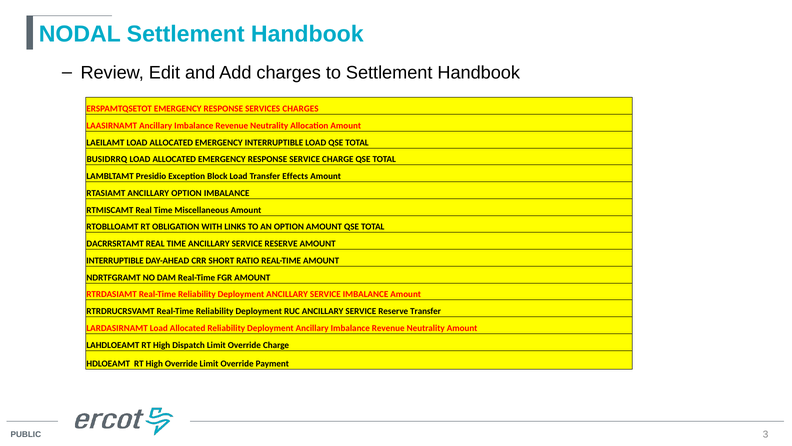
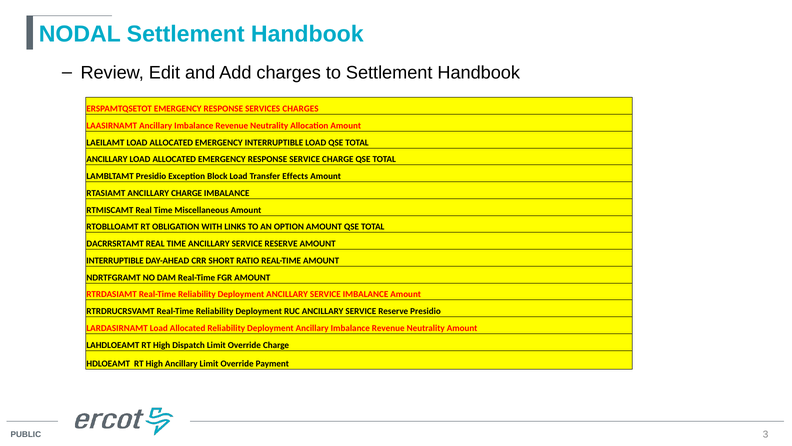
BUSIDRRQ at (107, 159): BUSIDRRQ -> ANCILLARY
ANCILLARY OPTION: OPTION -> CHARGE
Reserve Transfer: Transfer -> Presidio
High Override: Override -> Ancillary
